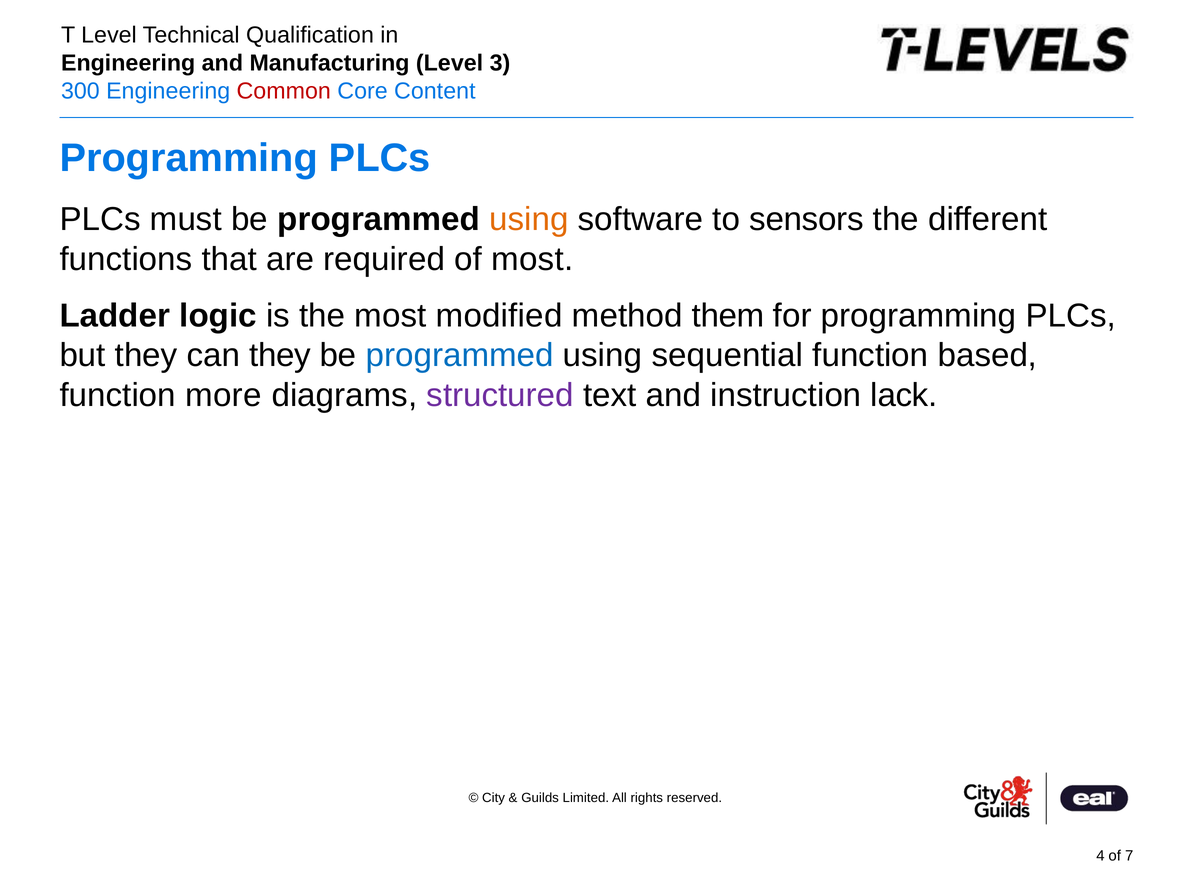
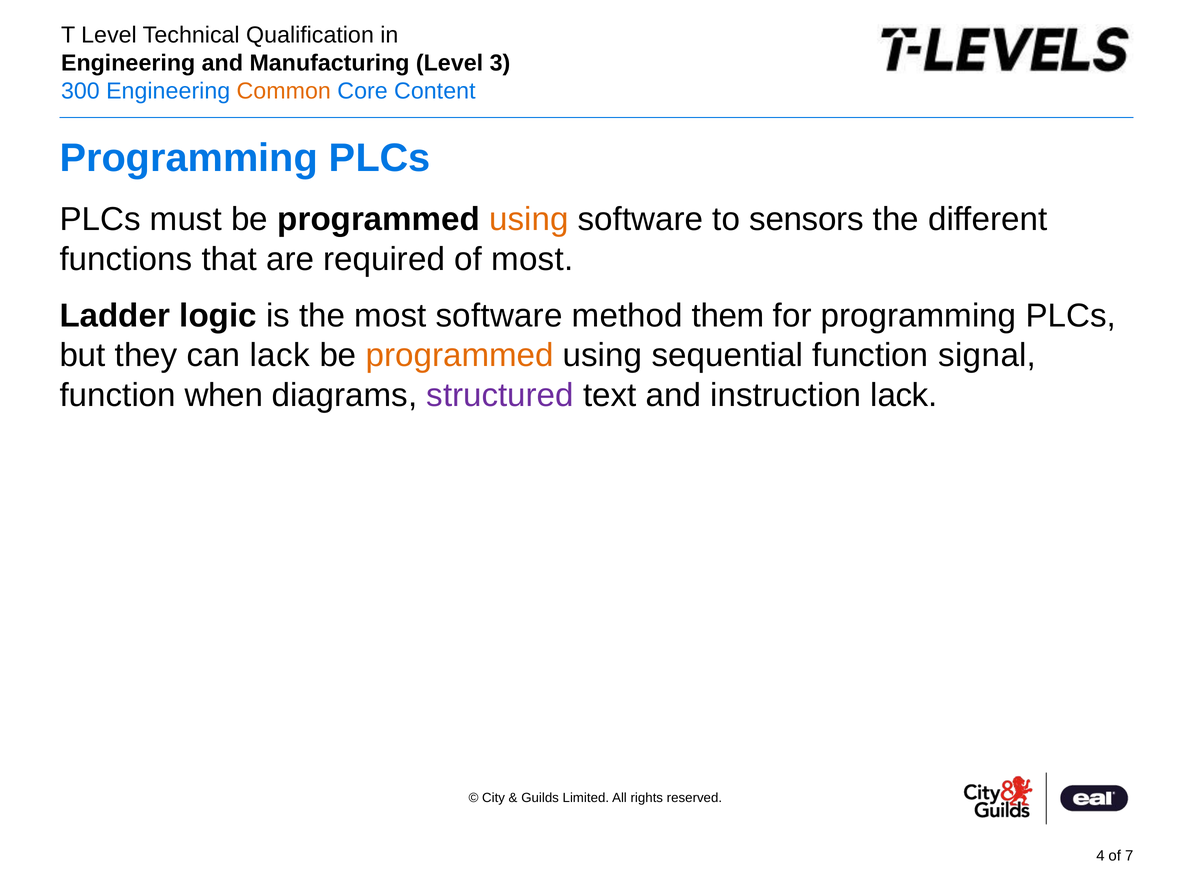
Common colour: red -> orange
most modified: modified -> software
can they: they -> lack
programmed at (460, 355) colour: blue -> orange
based: based -> signal
more: more -> when
